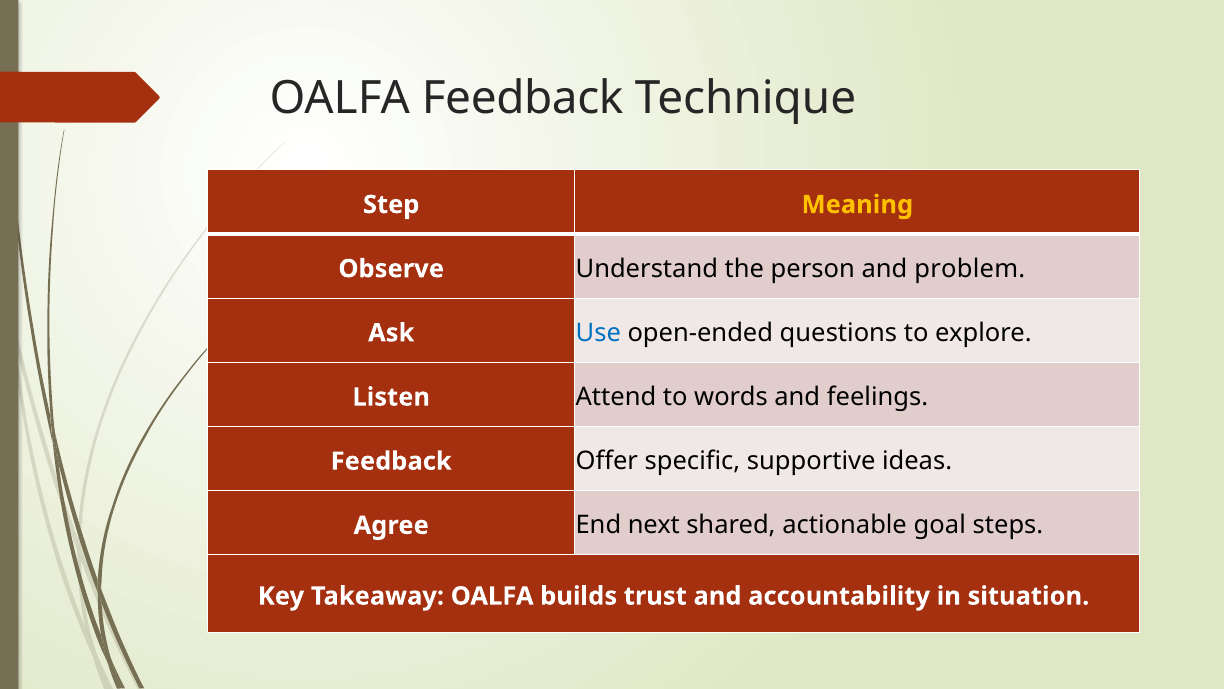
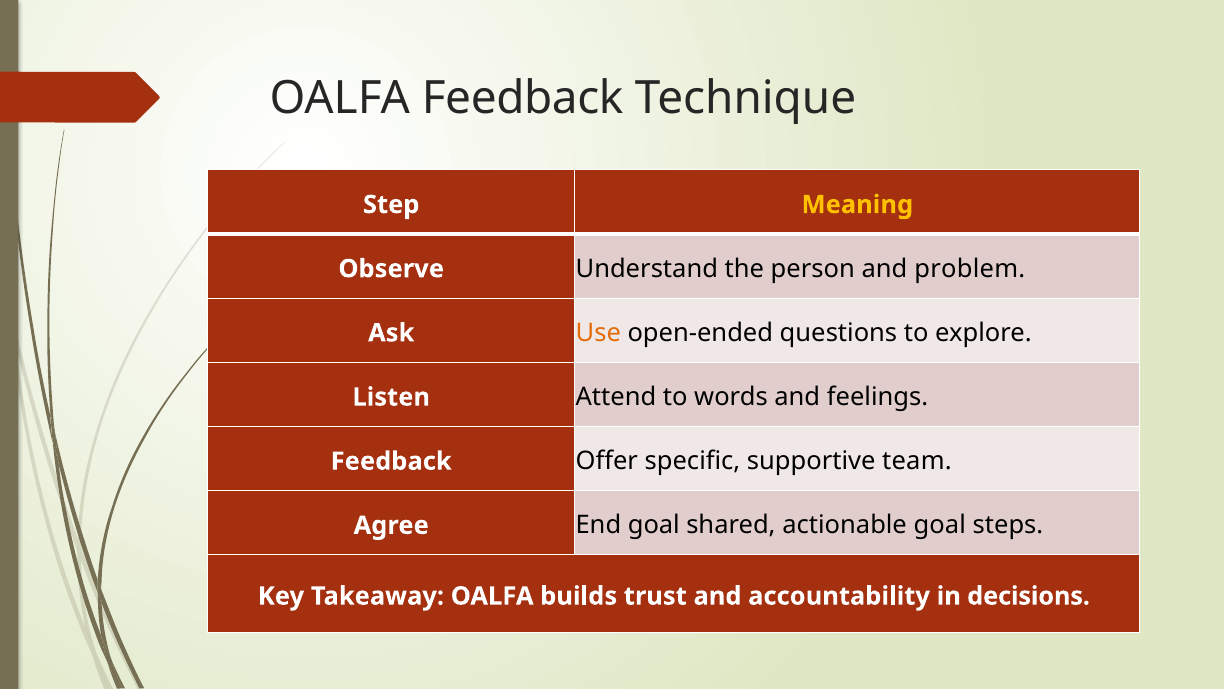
Use colour: blue -> orange
ideas: ideas -> team
End next: next -> goal
situation: situation -> decisions
